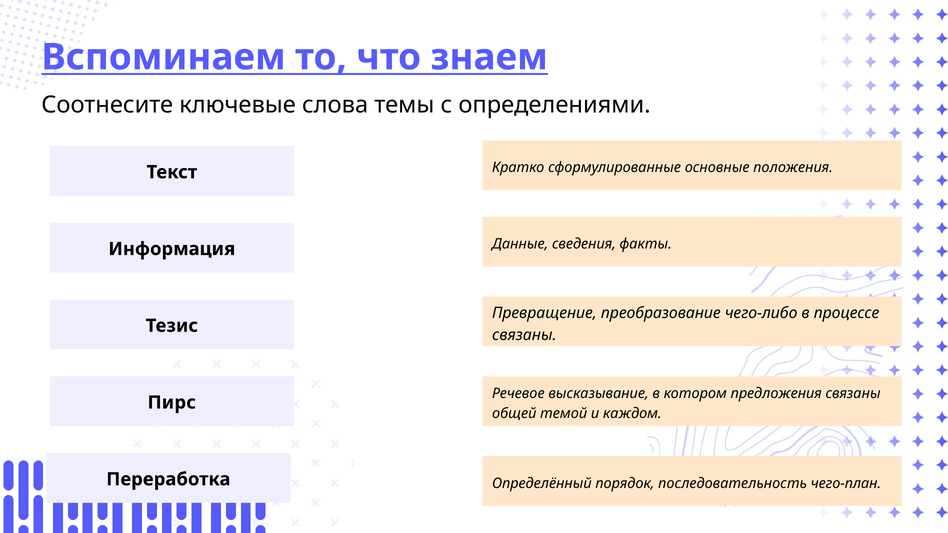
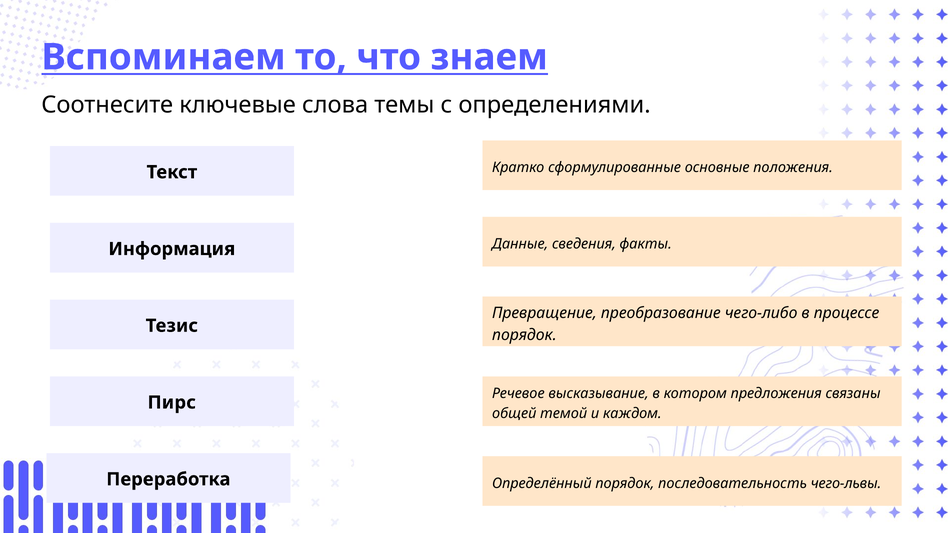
связаны at (524, 335): связаны -> порядок
чего-план: чего-план -> чего-львы
